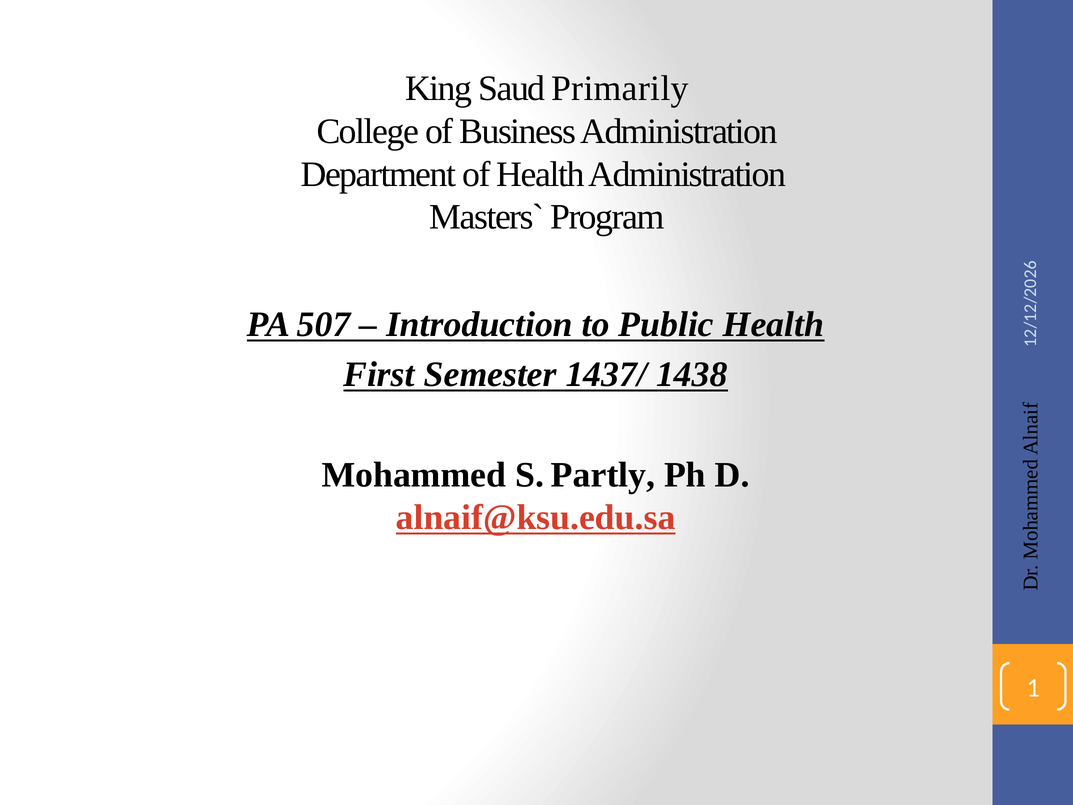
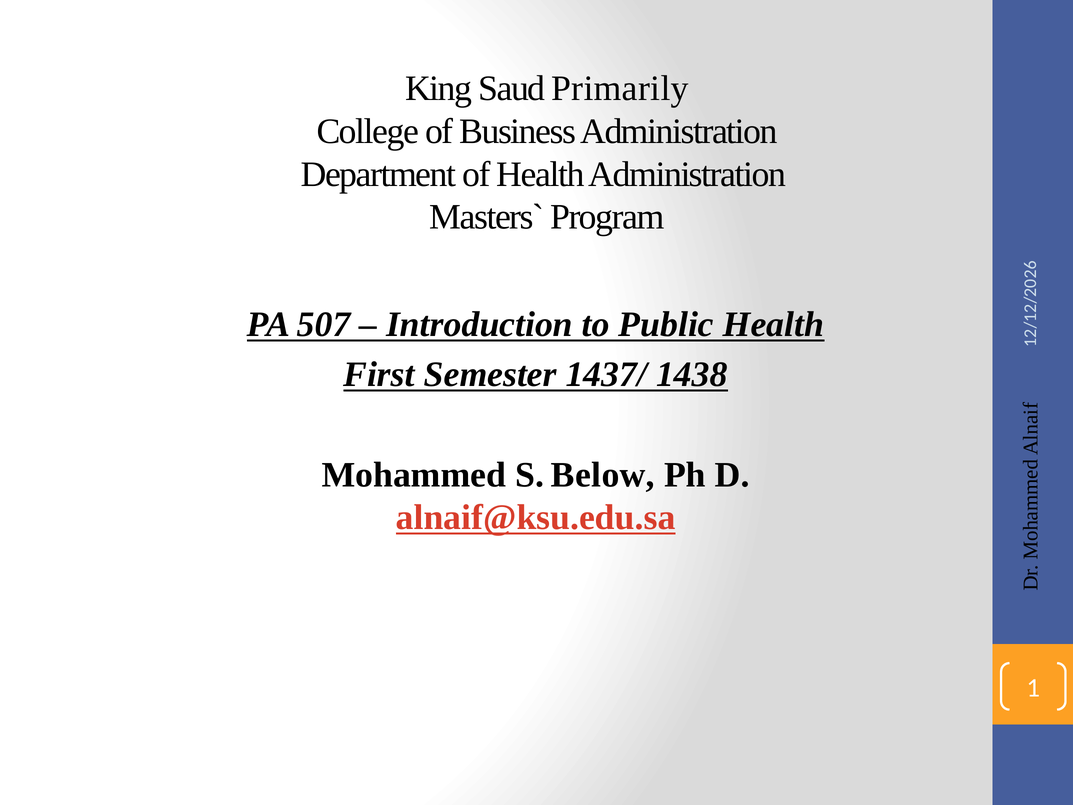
Partly: Partly -> Below
